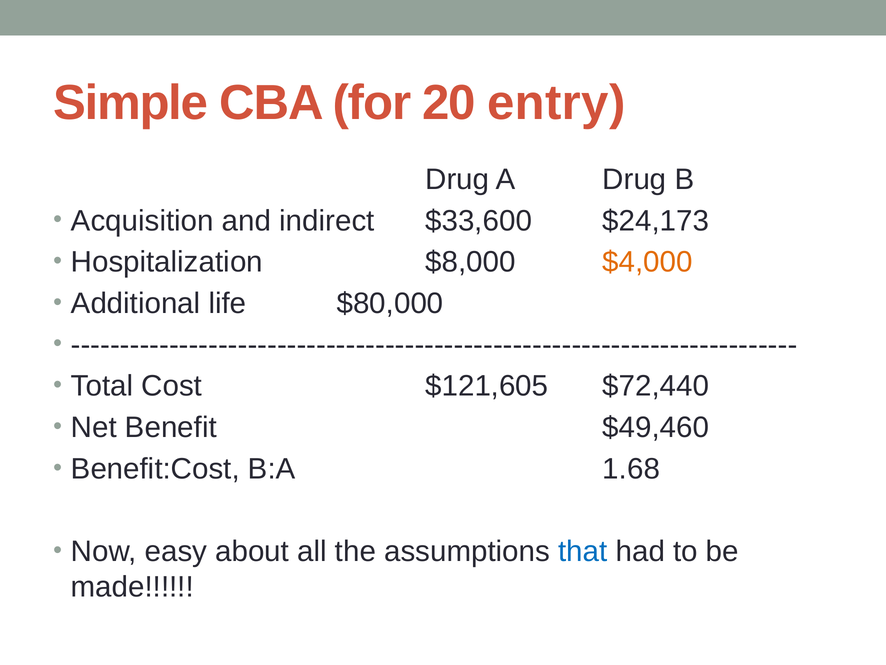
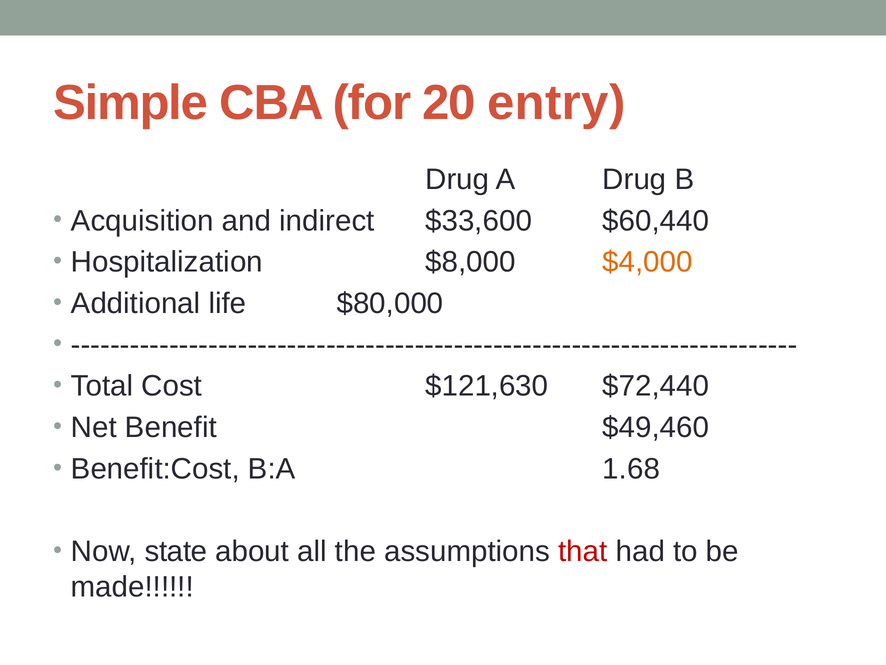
$24,173: $24,173 -> $60,440
$121,605: $121,605 -> $121,630
easy: easy -> state
that colour: blue -> red
